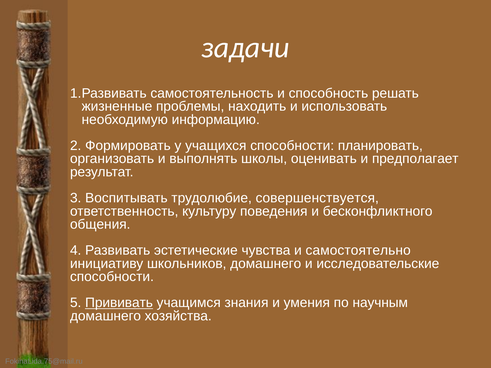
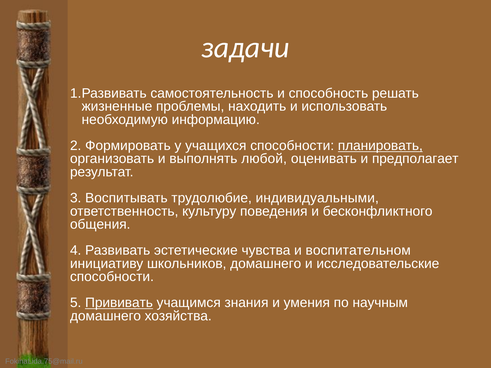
планировать underline: none -> present
школы: школы -> любой
совершенствуется: совершенствуется -> индивидуальными
самостоятельно: самостоятельно -> воспитательном
